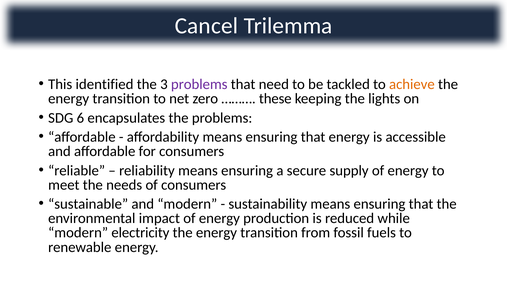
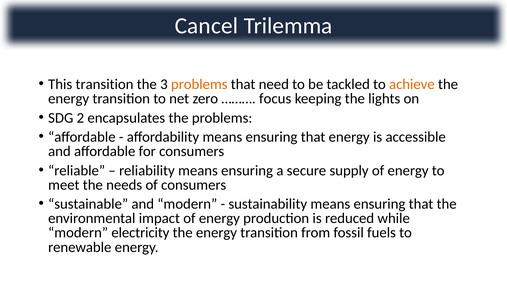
This identified: identified -> transition
problems at (199, 84) colour: purple -> orange
these: these -> focus
6: 6 -> 2
